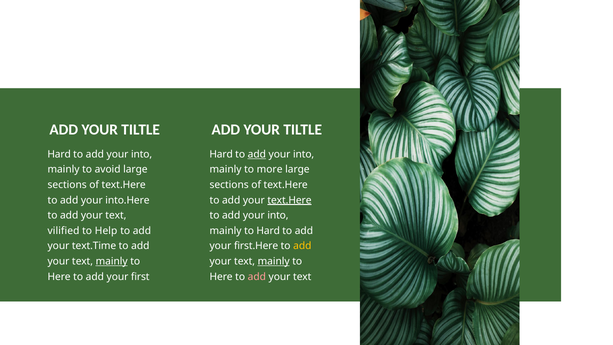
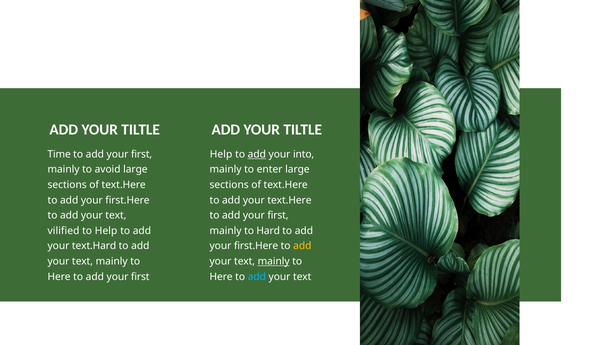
Hard at (59, 154): Hard -> Time
into at (142, 154): into -> first
Hard at (221, 154): Hard -> Help
more: more -> enter
into.Here at (127, 200): into.Here -> first.Here
text.Here at (289, 200) underline: present -> none
into at (278, 215): into -> first
text.Time: text.Time -> text.Hard
mainly at (112, 261) underline: present -> none
add at (257, 277) colour: pink -> light blue
